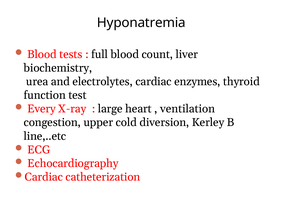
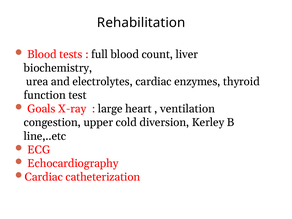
Hyponatremia: Hyponatremia -> Rehabilitation
Every: Every -> Goals
